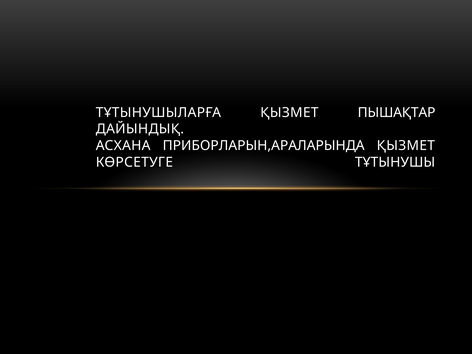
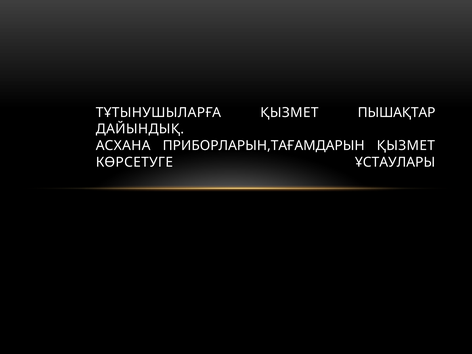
ПРИБОРЛАРЫН,АРАЛАРЫНДА: ПРИБОРЛАРЫН,АРАЛАРЫНДА -> ПРИБОРЛАРЫН,ТАҒАМДАРЫН
ТҰТЫНУШЫ: ТҰТЫНУШЫ -> ҰСТАУЛАРЫ
